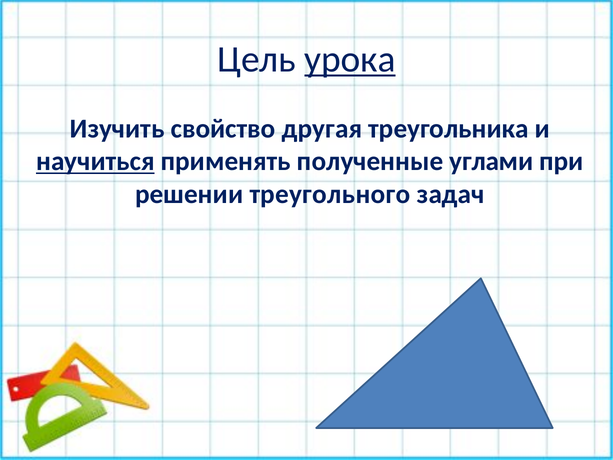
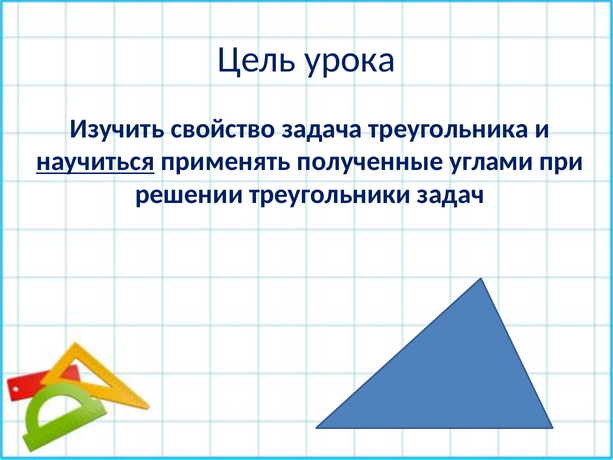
урока underline: present -> none
другая: другая -> задача
треугольного: треугольного -> треугольники
